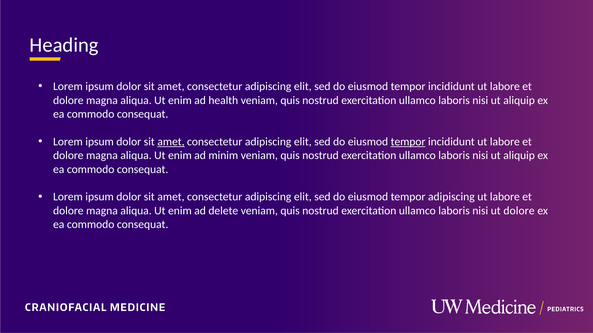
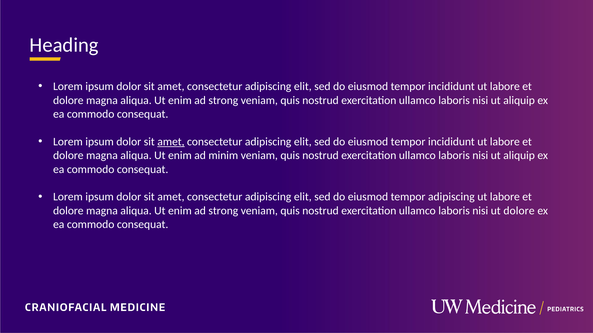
health at (223, 100): health -> strong
tempor at (408, 142) underline: present -> none
delete at (223, 211): delete -> strong
